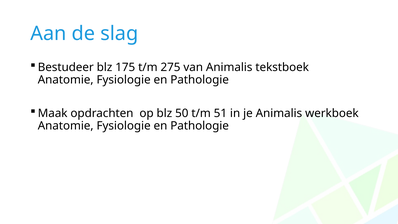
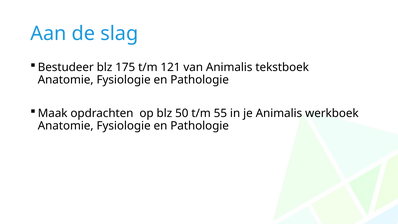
275: 275 -> 121
51: 51 -> 55
